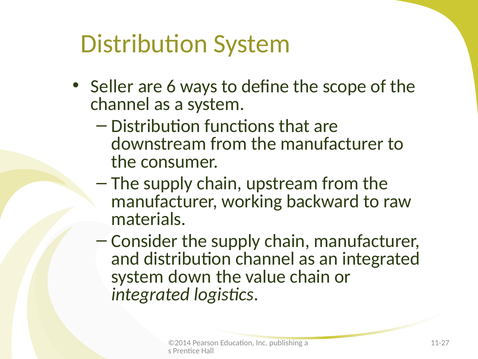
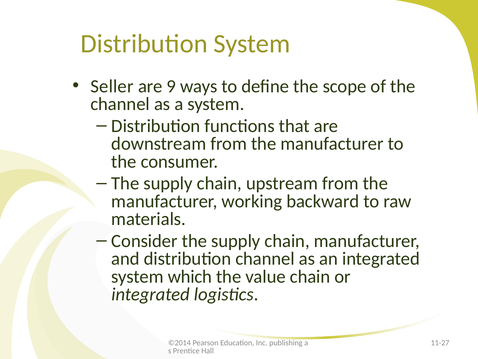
6: 6 -> 9
down: down -> which
